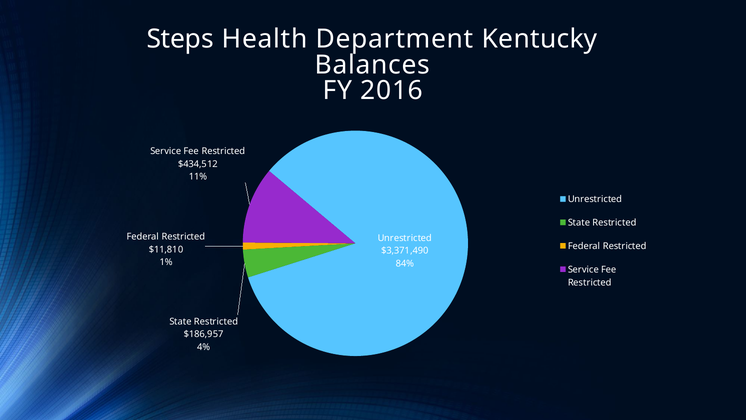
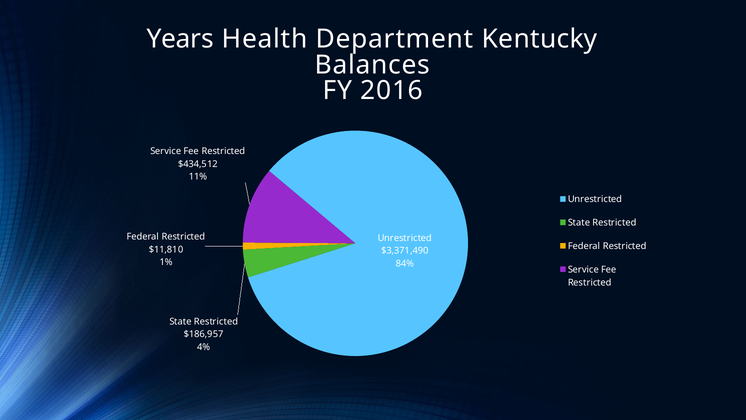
Steps: Steps -> Years
